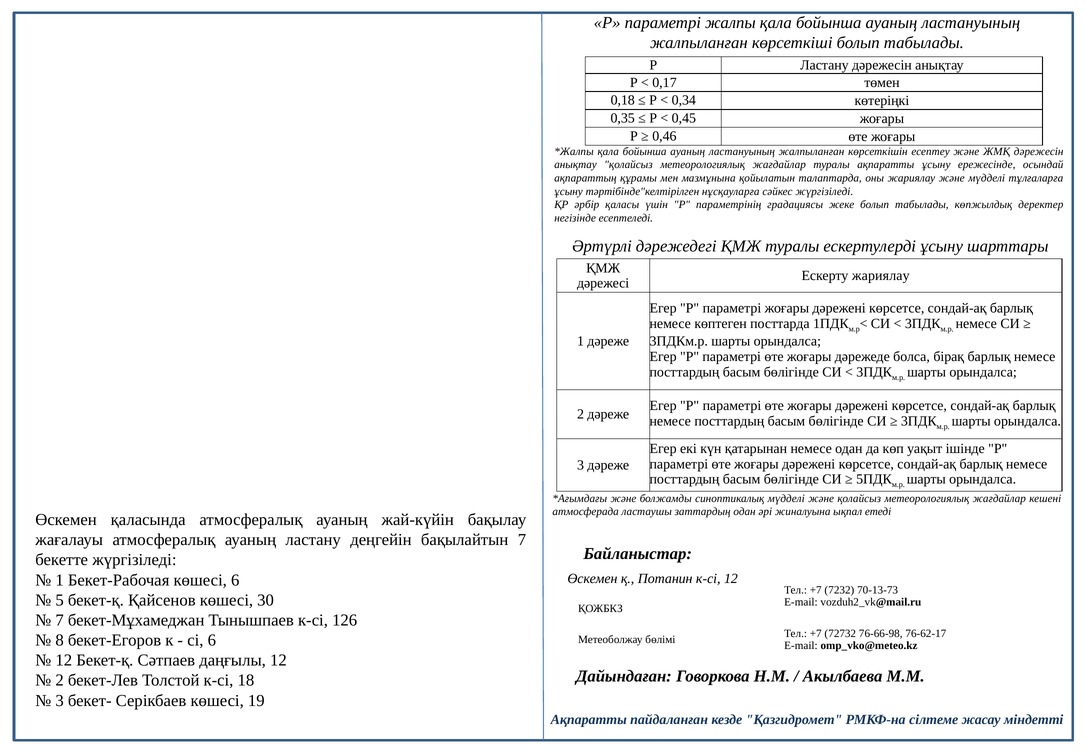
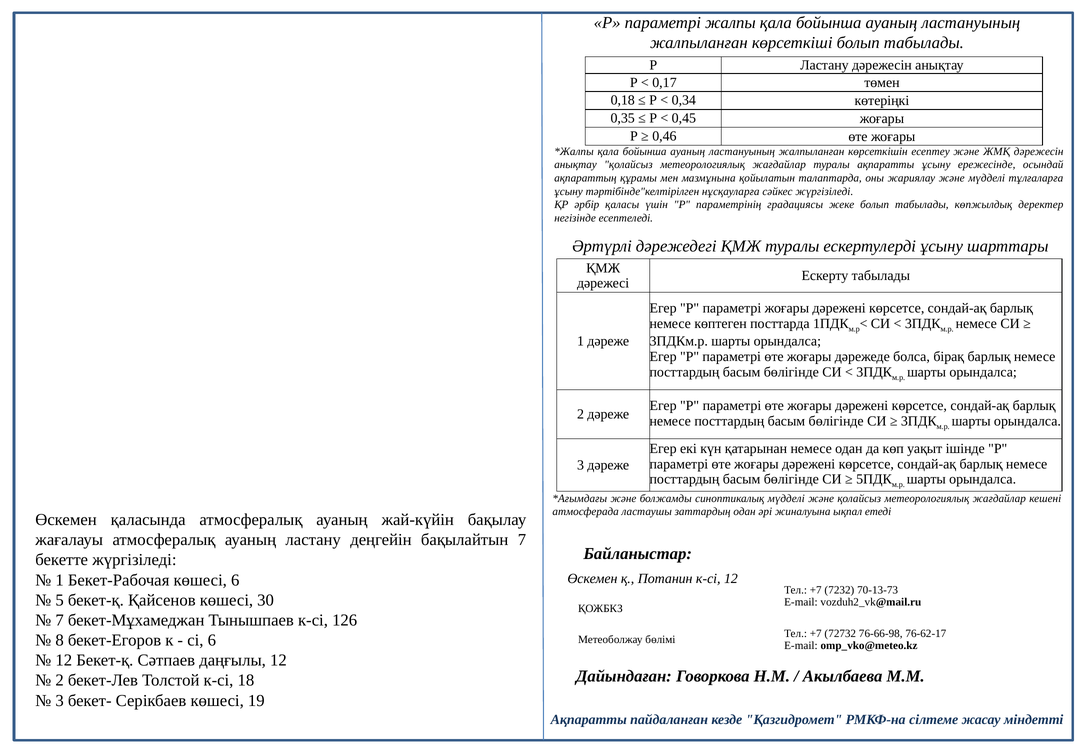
Ескерту жариялау: жариялау -> табылады
